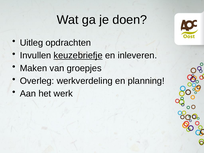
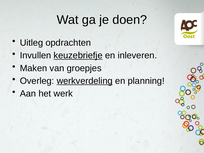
werkverdeling underline: none -> present
